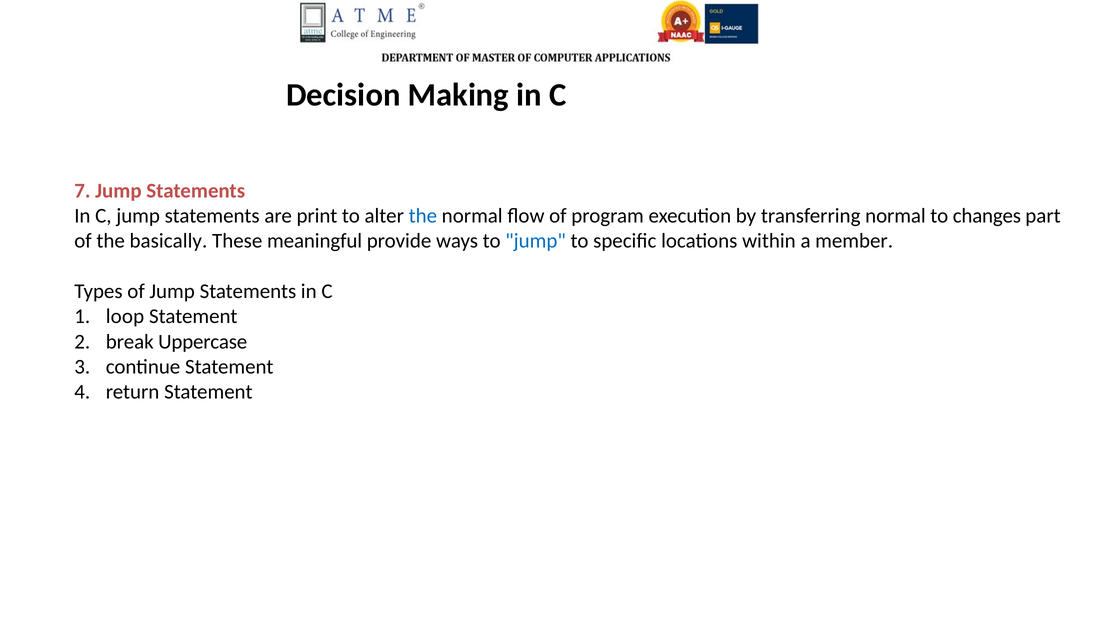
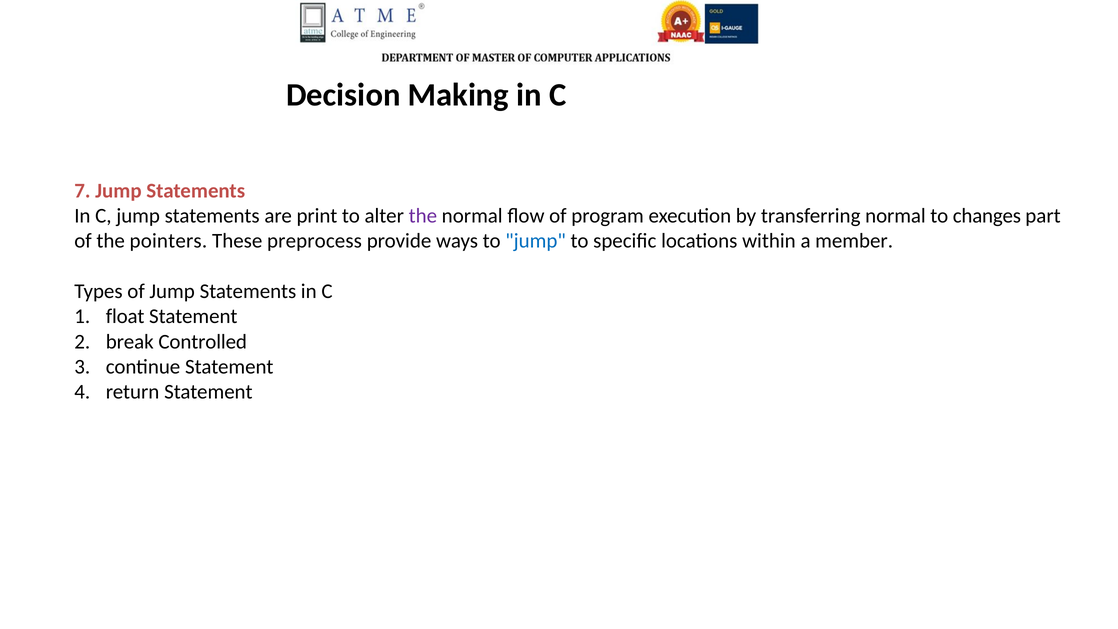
the at (423, 216) colour: blue -> purple
basically: basically -> pointers
meaningful: meaningful -> preprocess
loop: loop -> float
Uppercase: Uppercase -> Controlled
